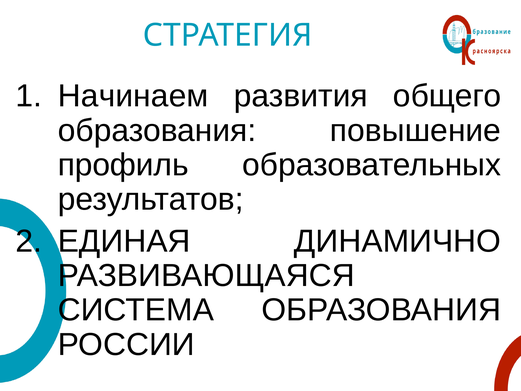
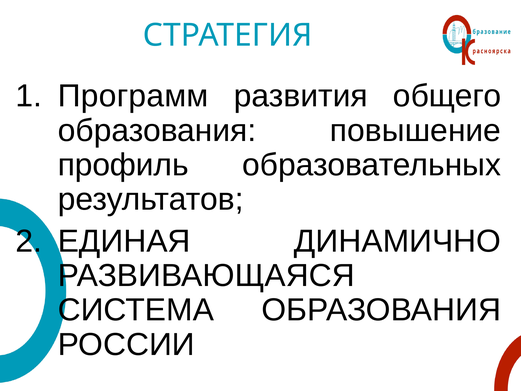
Начинаем: Начинаем -> Программ
